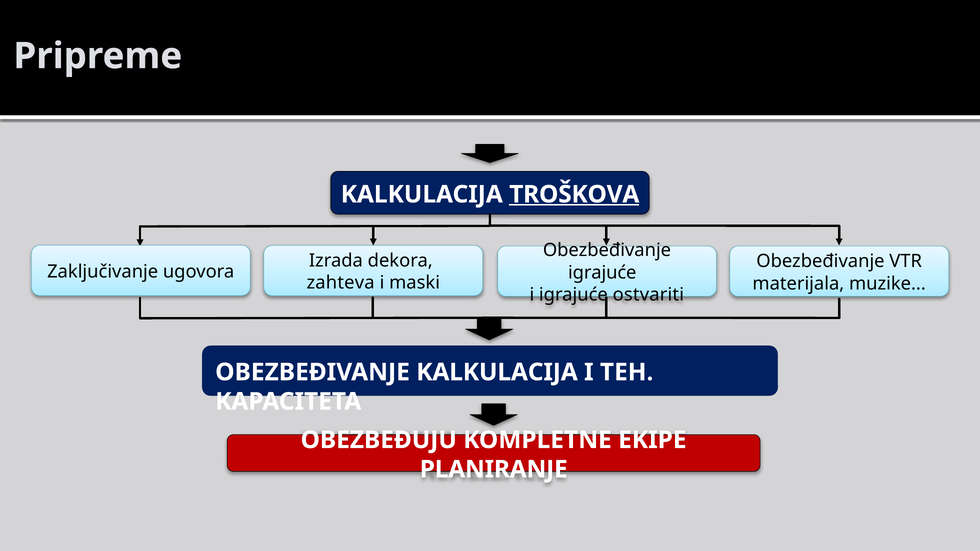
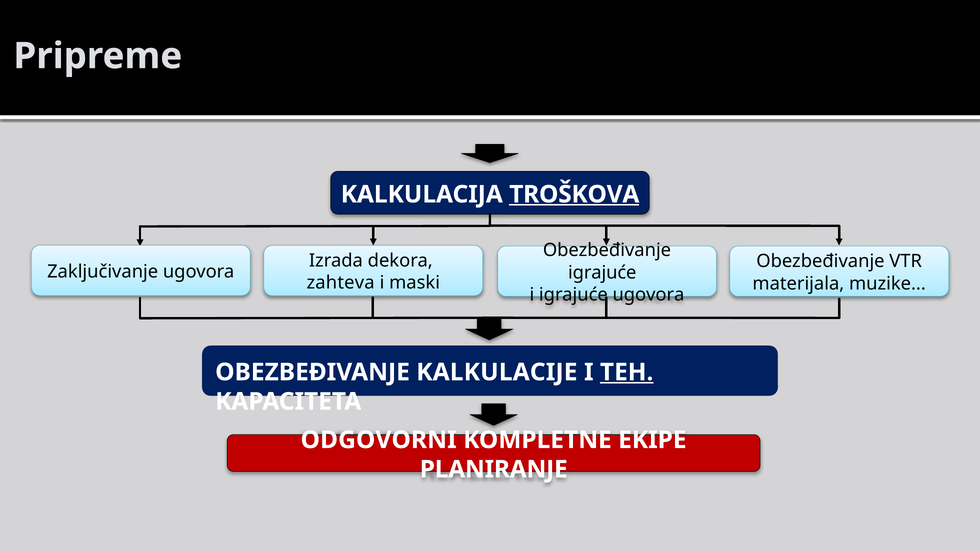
igrajuće ostvariti: ostvariti -> ugovora
OBEZBEĐIVANJE KALKULACIJA: KALKULACIJA -> KALKULACIJE
TEH underline: none -> present
OBEZBEĐUJU: OBEZBEĐUJU -> ODGOVORNI
